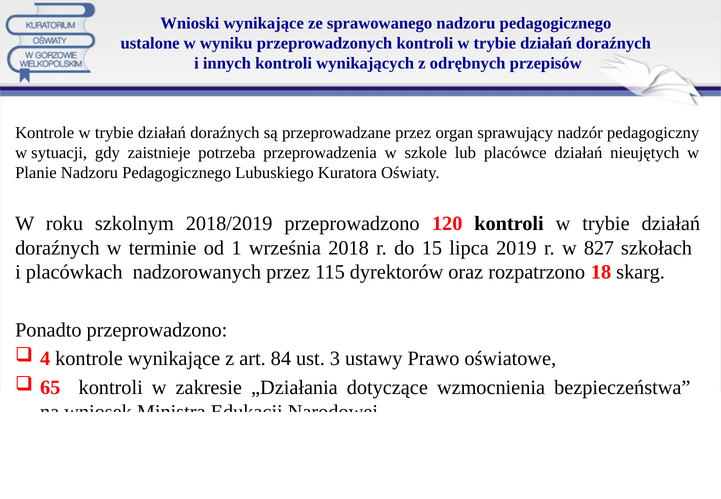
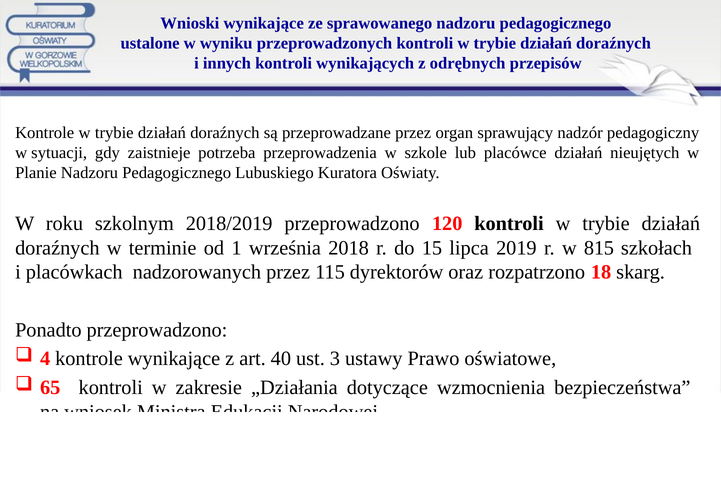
827: 827 -> 815
84: 84 -> 40
